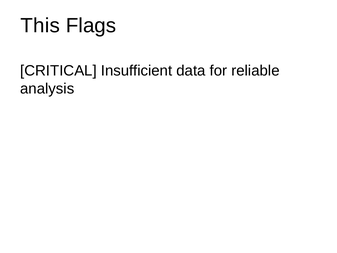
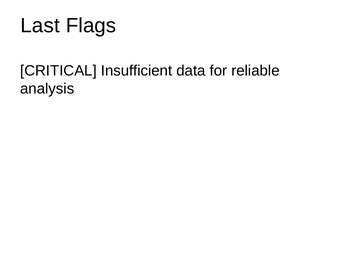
This: This -> Last
